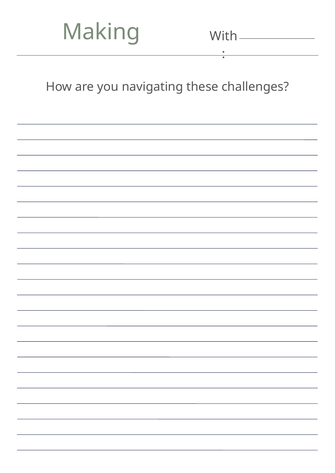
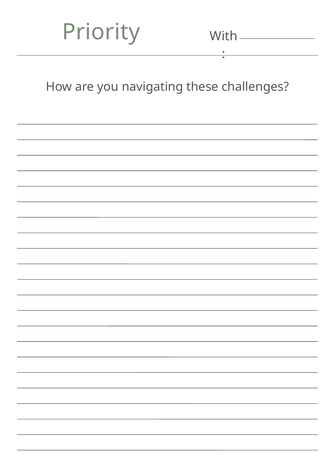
Making: Making -> Priority
